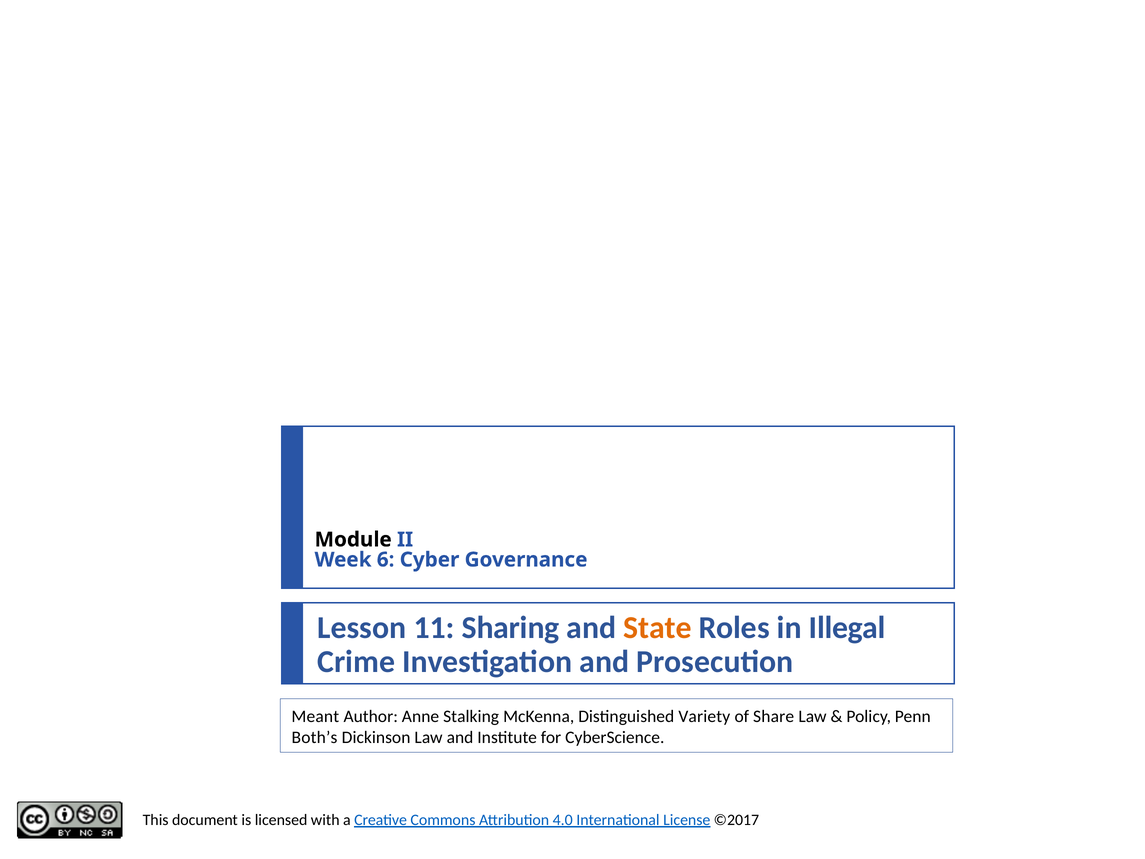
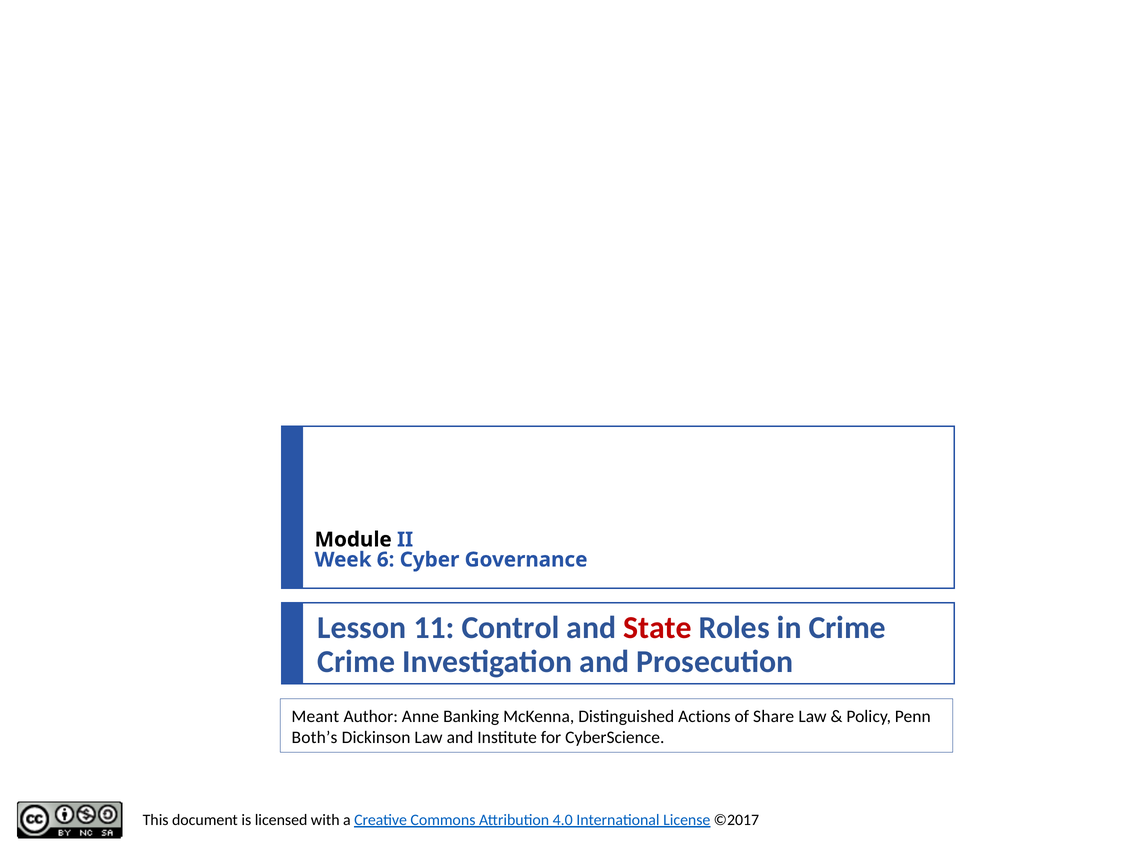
Sharing: Sharing -> Control
State colour: orange -> red
in Illegal: Illegal -> Crime
Stalking: Stalking -> Banking
Variety: Variety -> Actions
